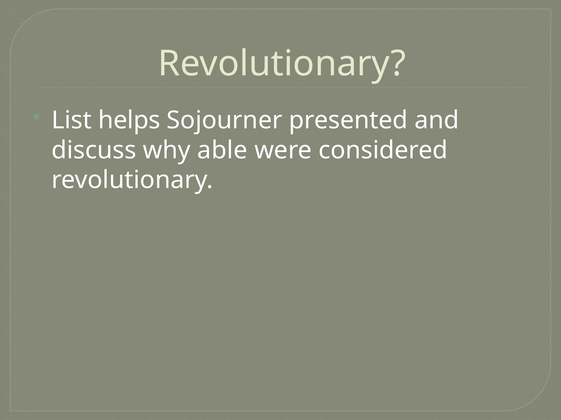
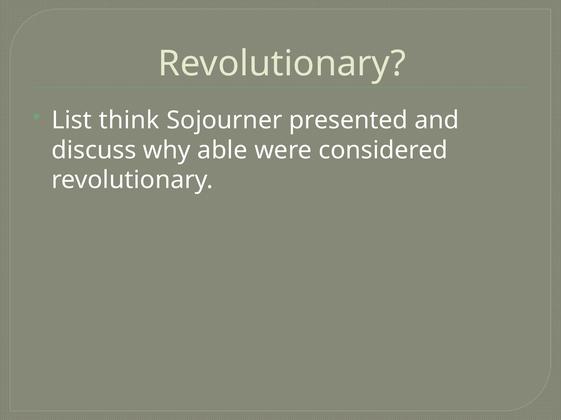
helps: helps -> think
